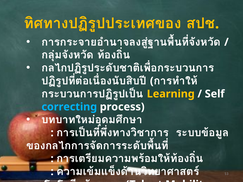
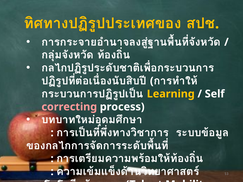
correcting colour: light blue -> pink
